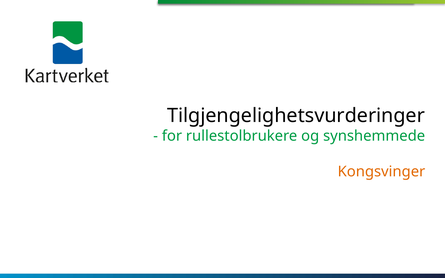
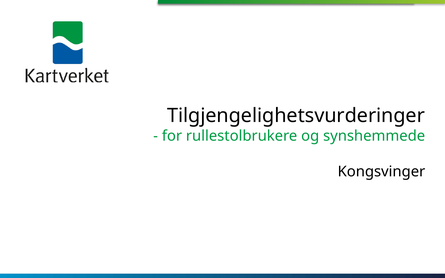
Kongsvinger colour: orange -> black
